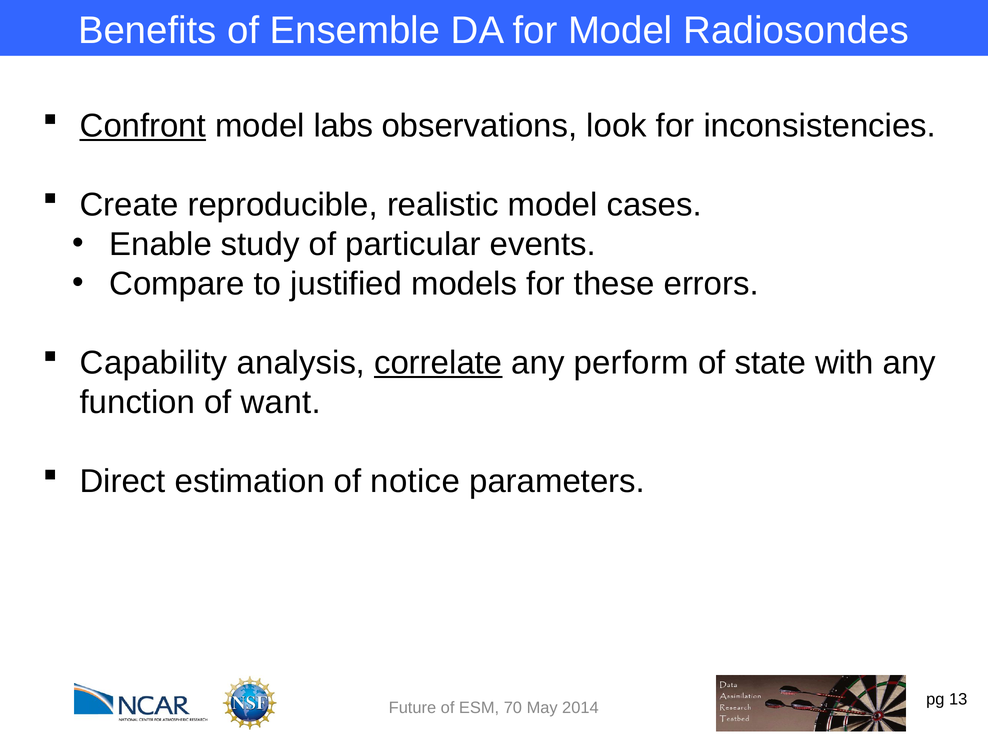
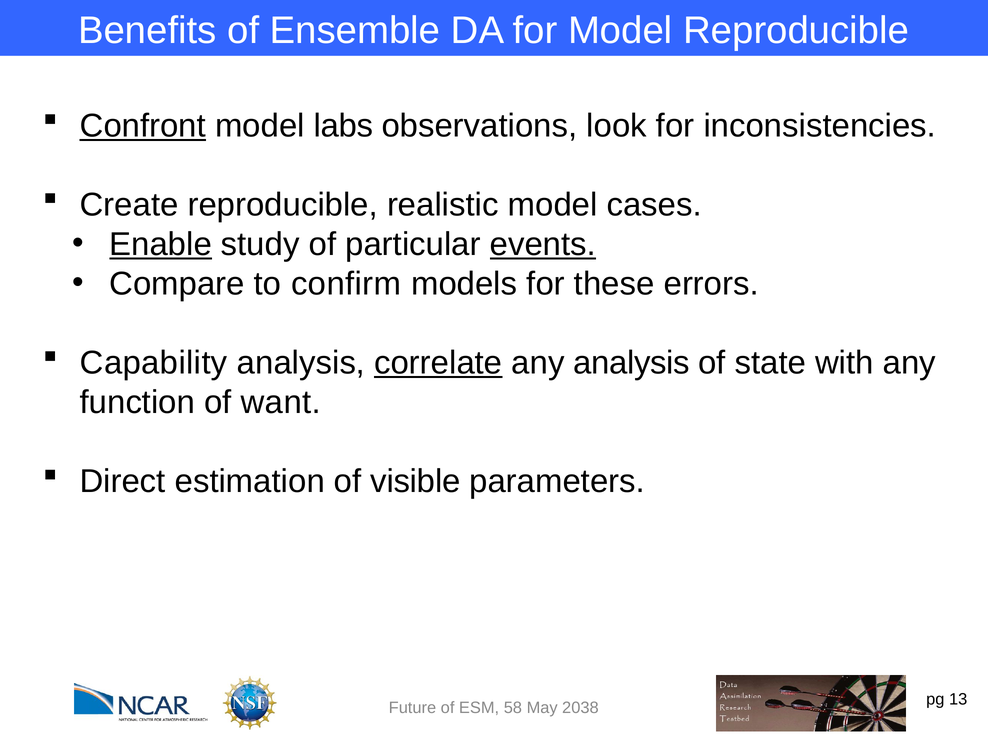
Model Radiosondes: Radiosondes -> Reproducible
Enable underline: none -> present
events underline: none -> present
justified: justified -> confirm
any perform: perform -> analysis
notice: notice -> visible
70: 70 -> 58
2014: 2014 -> 2038
